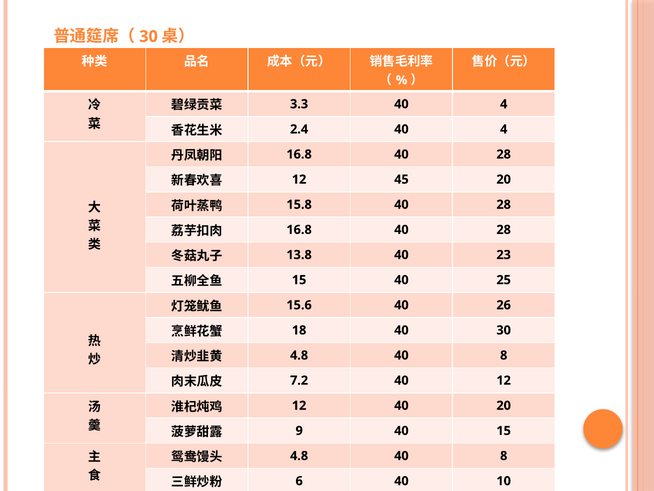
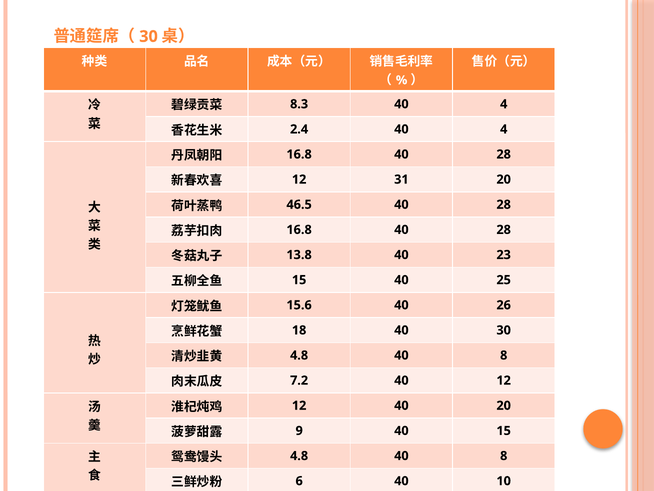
3.3: 3.3 -> 8.3
45: 45 -> 31
15.8: 15.8 -> 46.5
